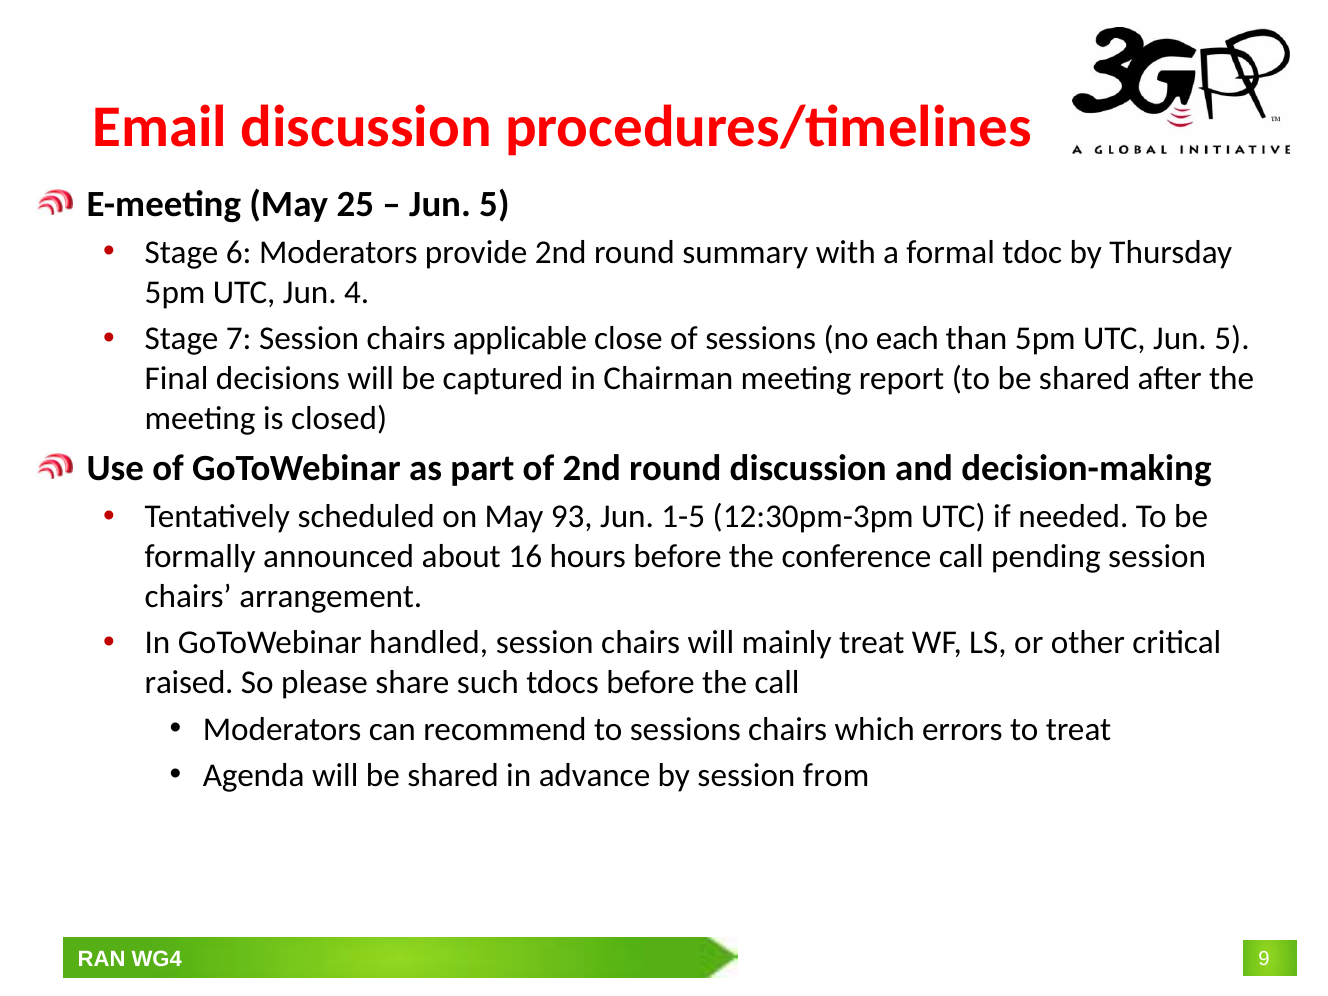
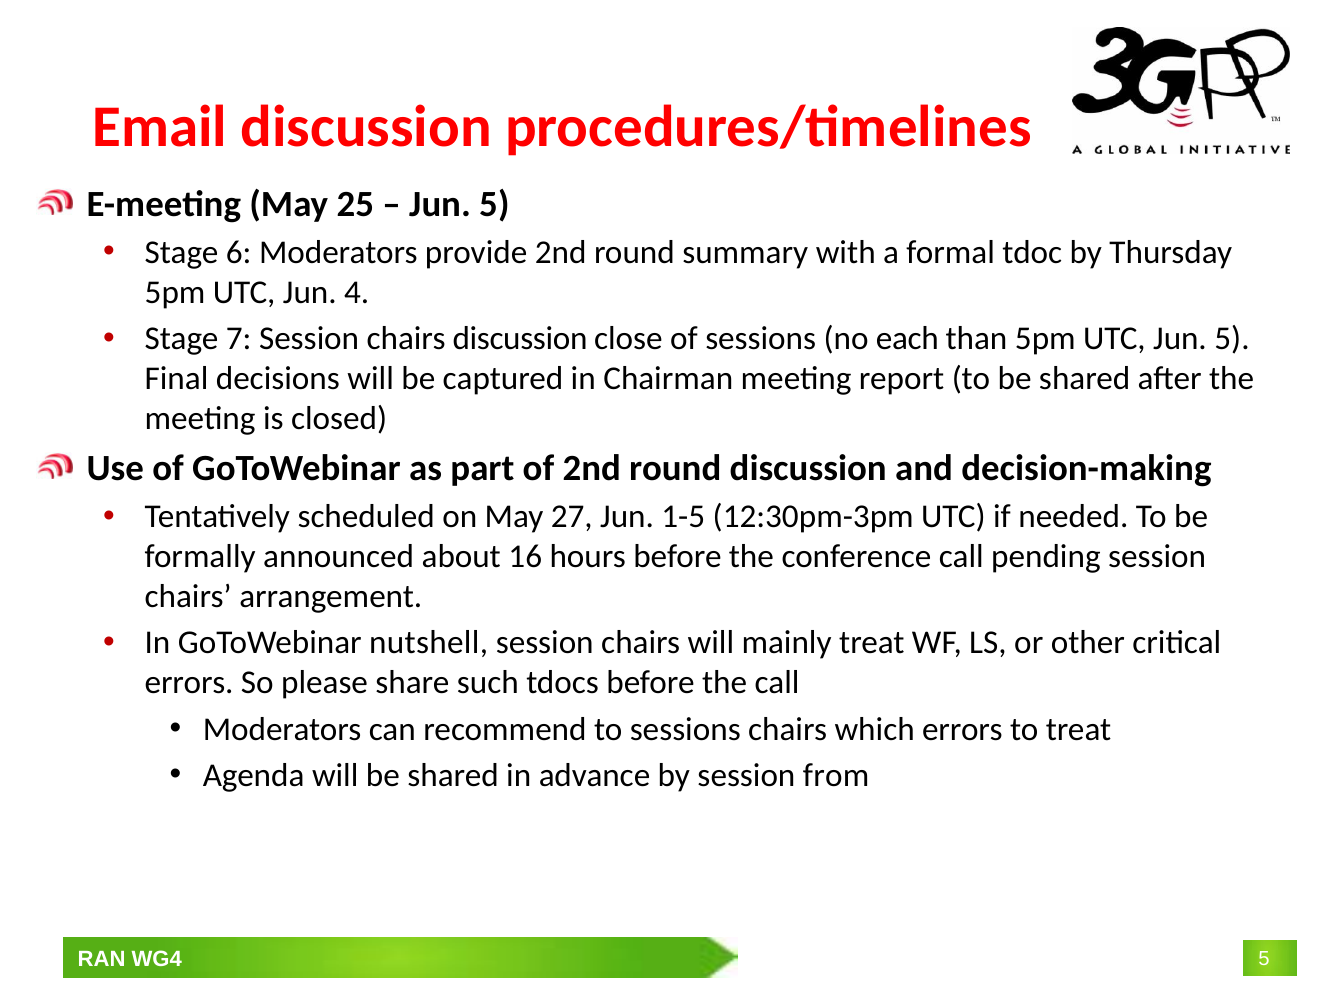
chairs applicable: applicable -> discussion
93: 93 -> 27
handled: handled -> nutshell
raised at (189, 683): raised -> errors
9 at (1264, 959): 9 -> 5
